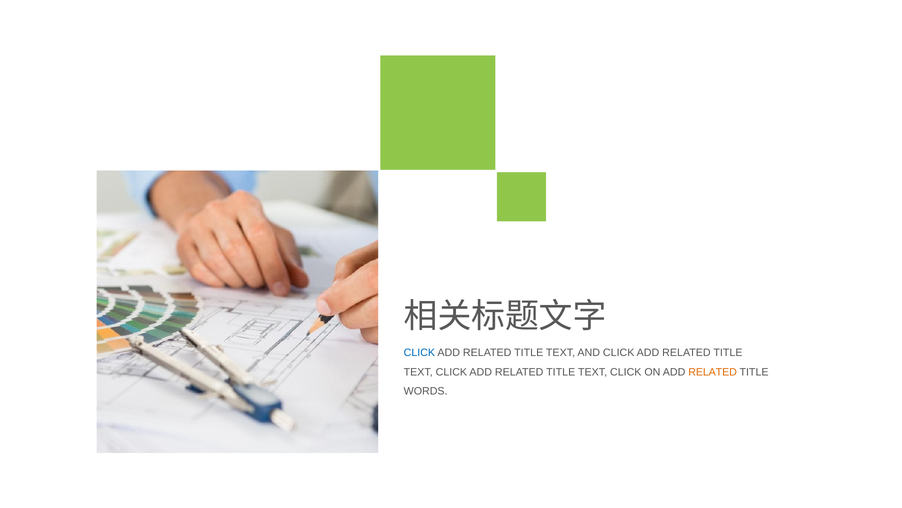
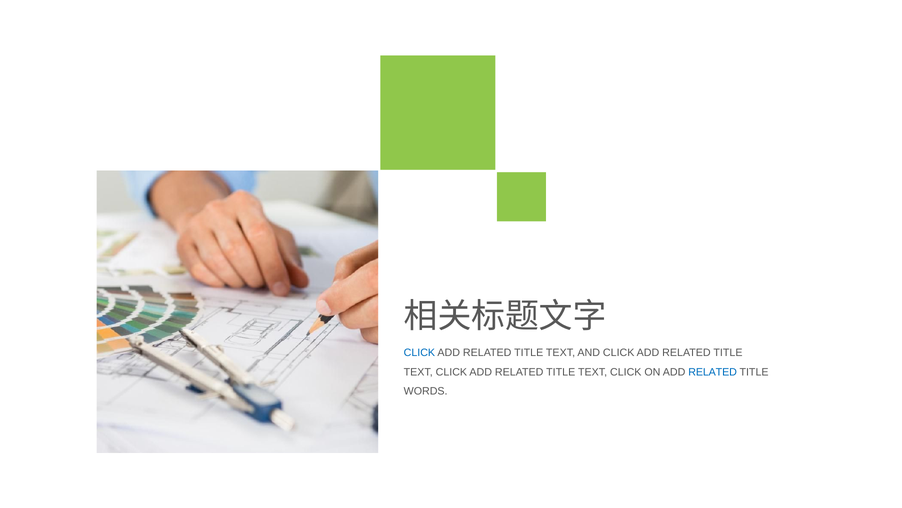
RELATED at (713, 372) colour: orange -> blue
